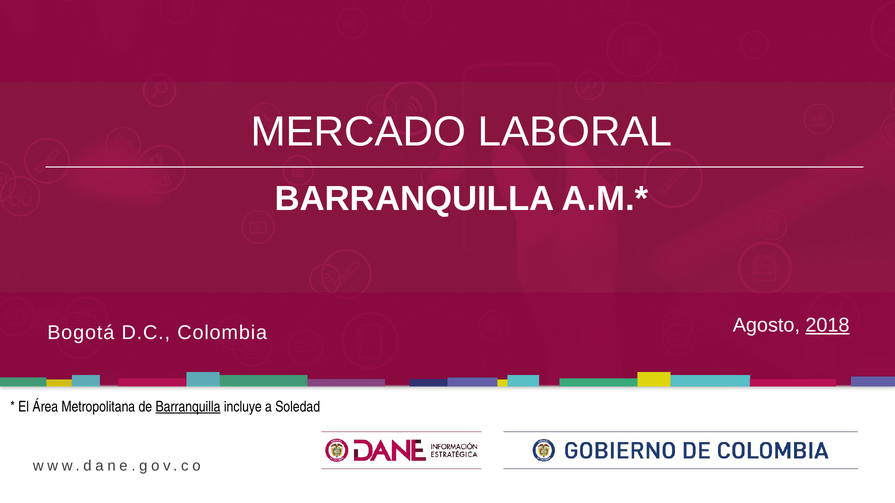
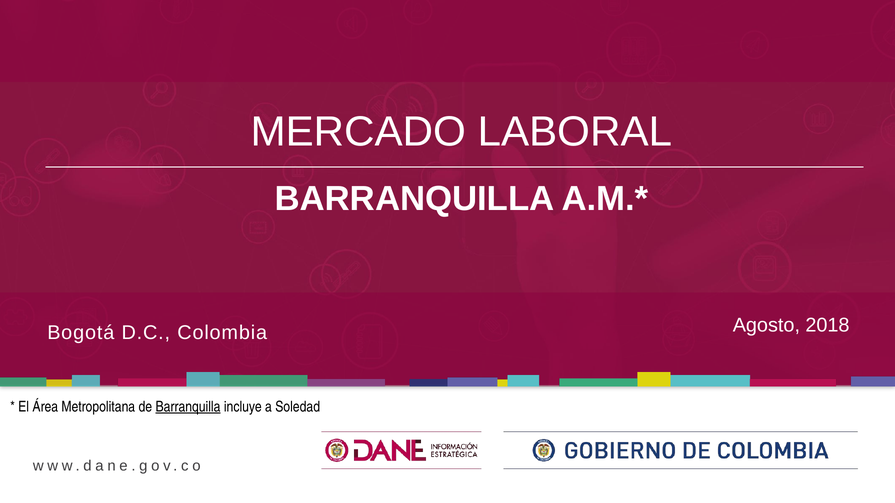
2018 underline: present -> none
